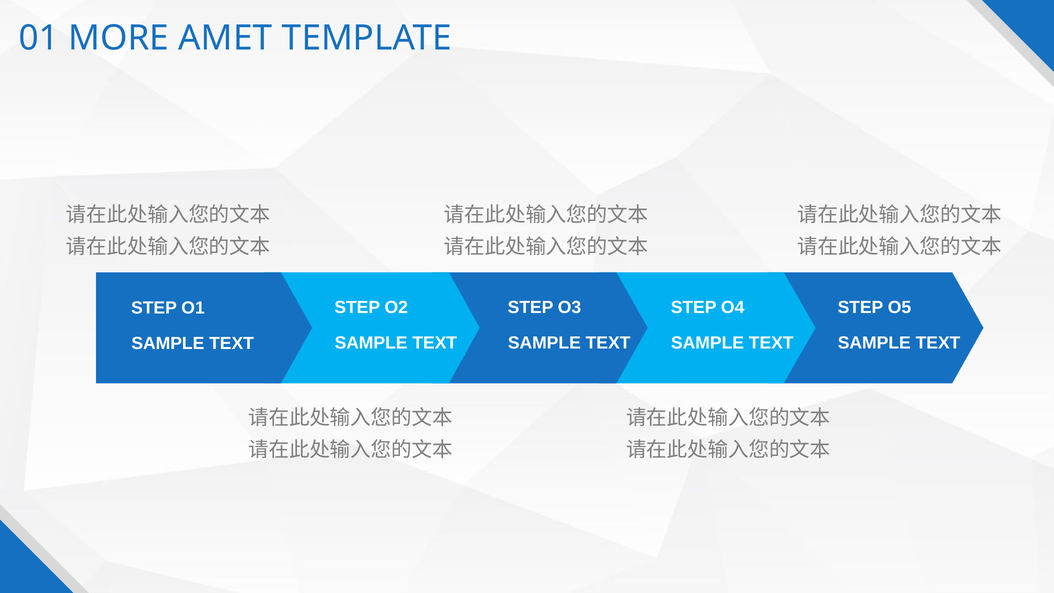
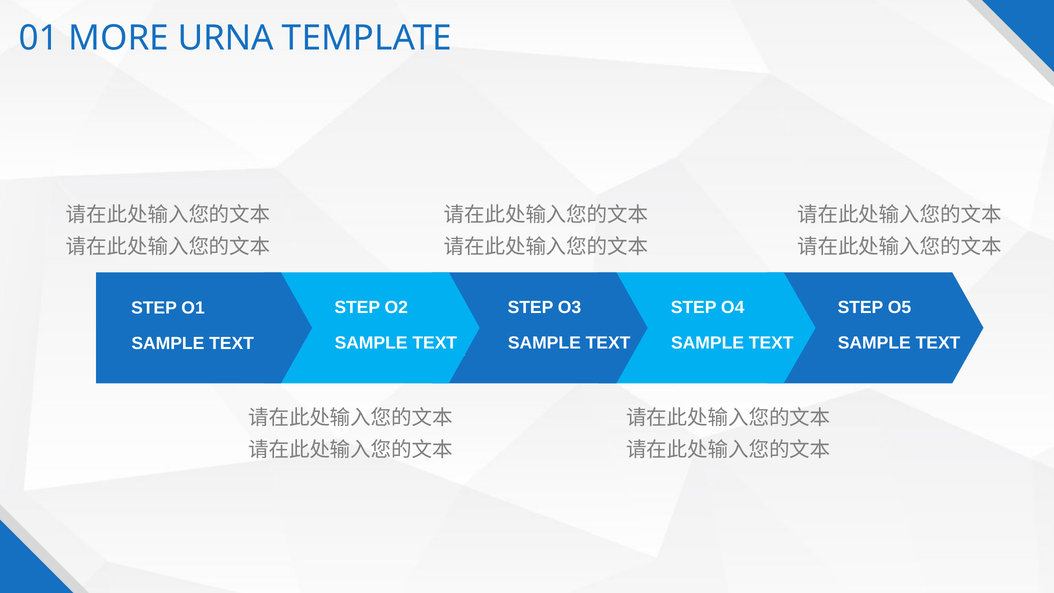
AMET: AMET -> URNA
